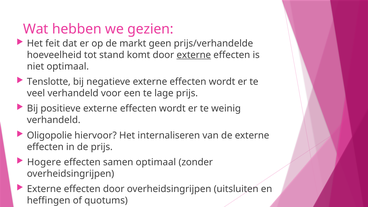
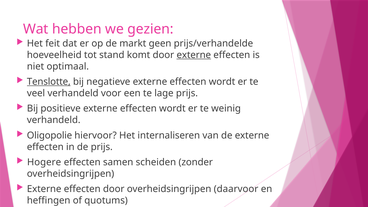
Tenslotte underline: none -> present
samen optimaal: optimaal -> scheiden
uitsluiten: uitsluiten -> daarvoor
